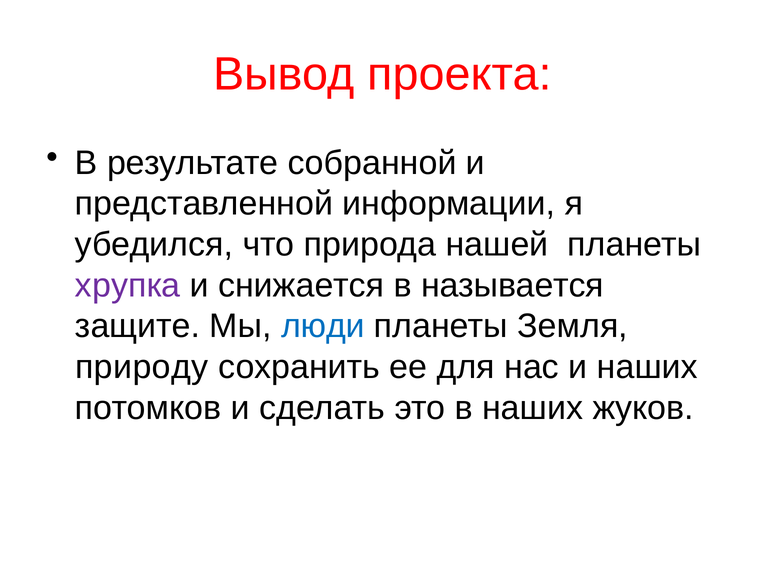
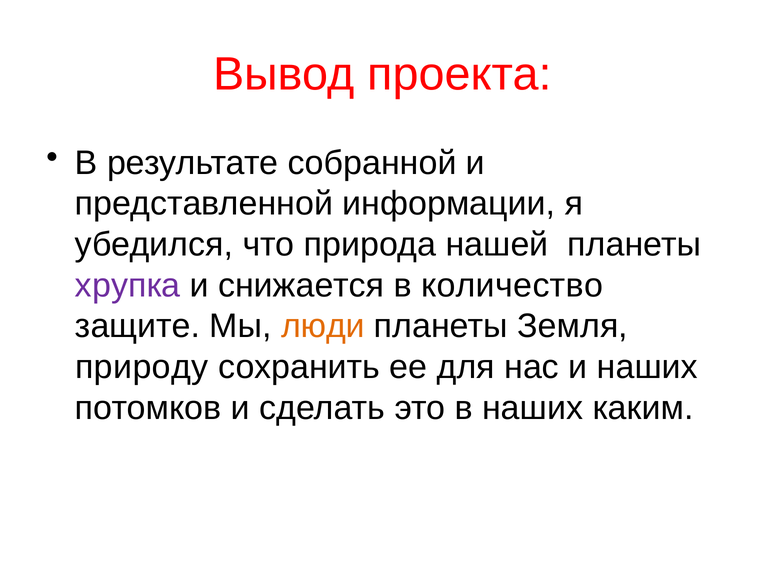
называется: называется -> количество
люди colour: blue -> orange
жуков: жуков -> каким
